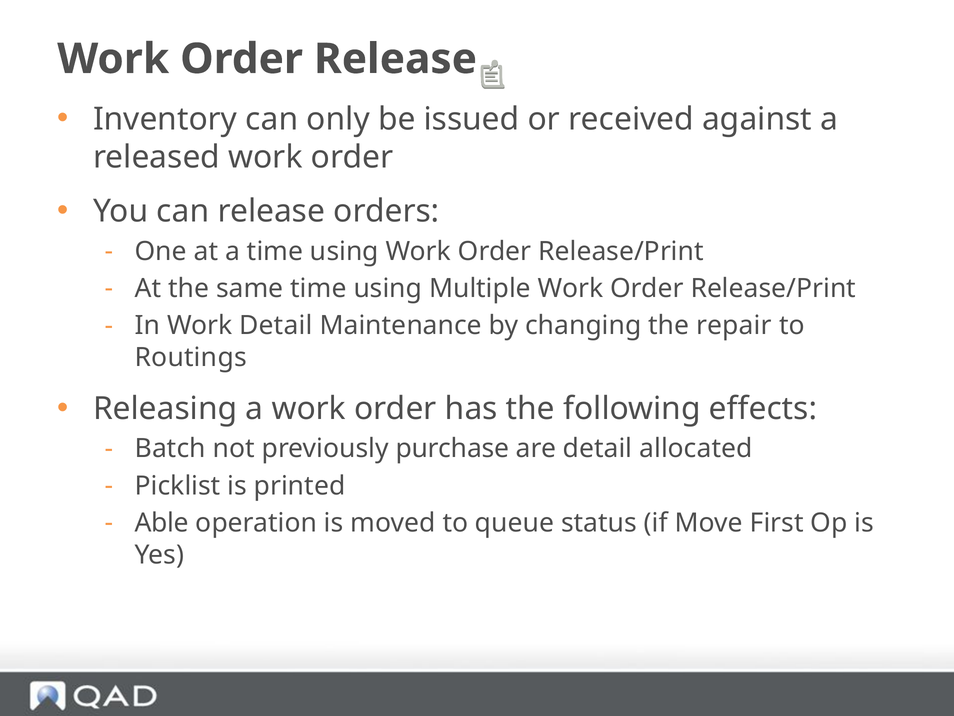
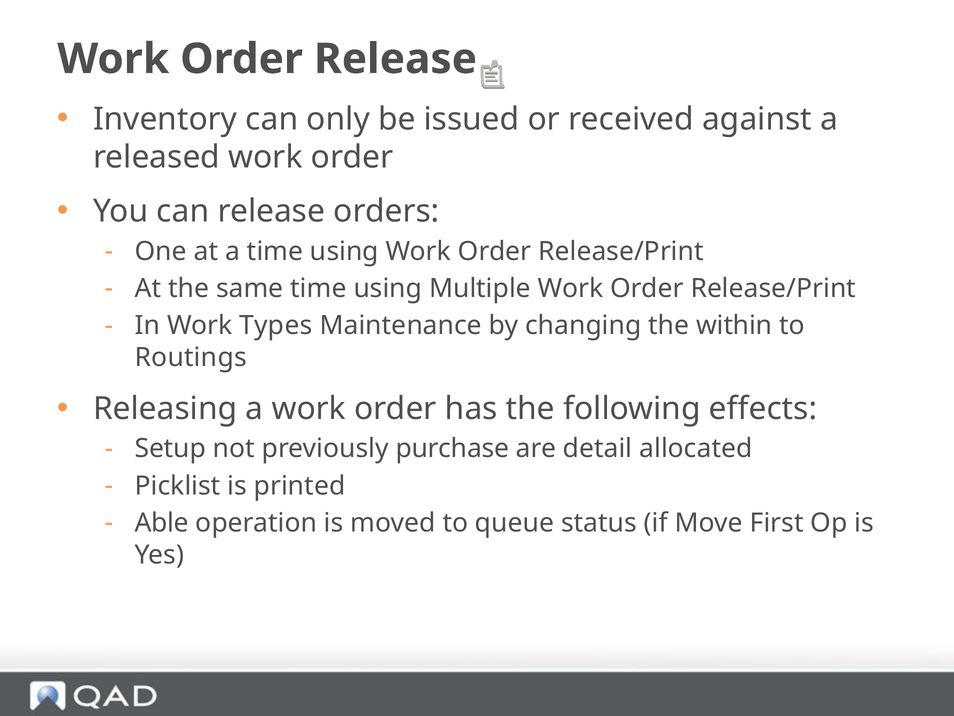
Work Detail: Detail -> Types
repair: repair -> within
Batch: Batch -> Setup
